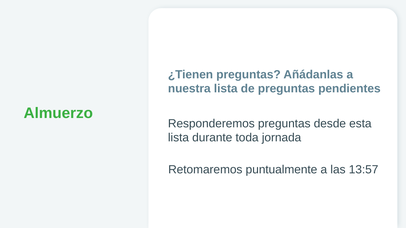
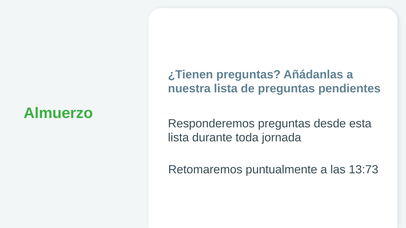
13:57: 13:57 -> 13:73
